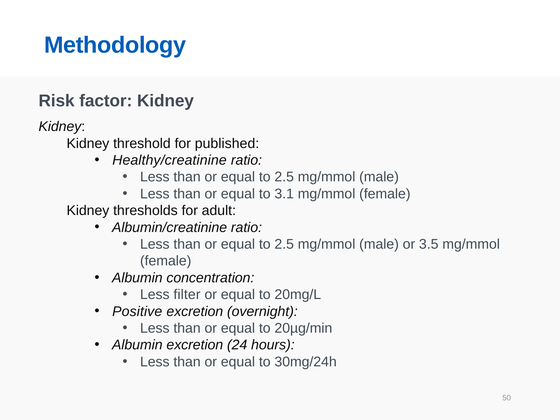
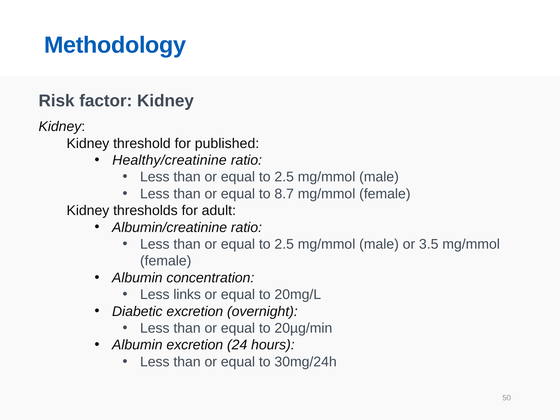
3.1: 3.1 -> 8.7
filter: filter -> links
Positive: Positive -> Diabetic
